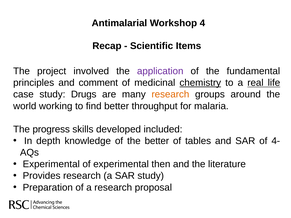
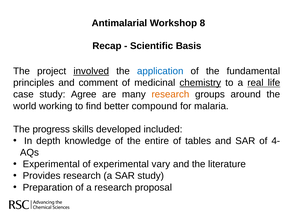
4: 4 -> 8
Items: Items -> Basis
involved underline: none -> present
application colour: purple -> blue
Drugs: Drugs -> Agree
throughput: throughput -> compound
the better: better -> entire
then: then -> vary
